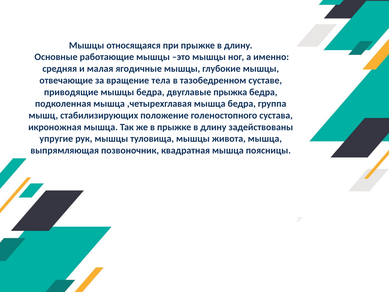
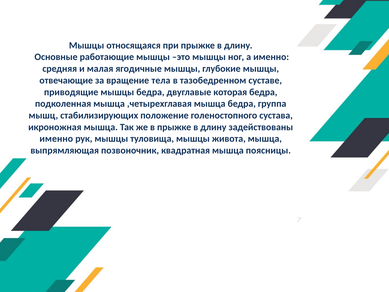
прыжка: прыжка -> которая
упругие at (56, 139): упругие -> именно
